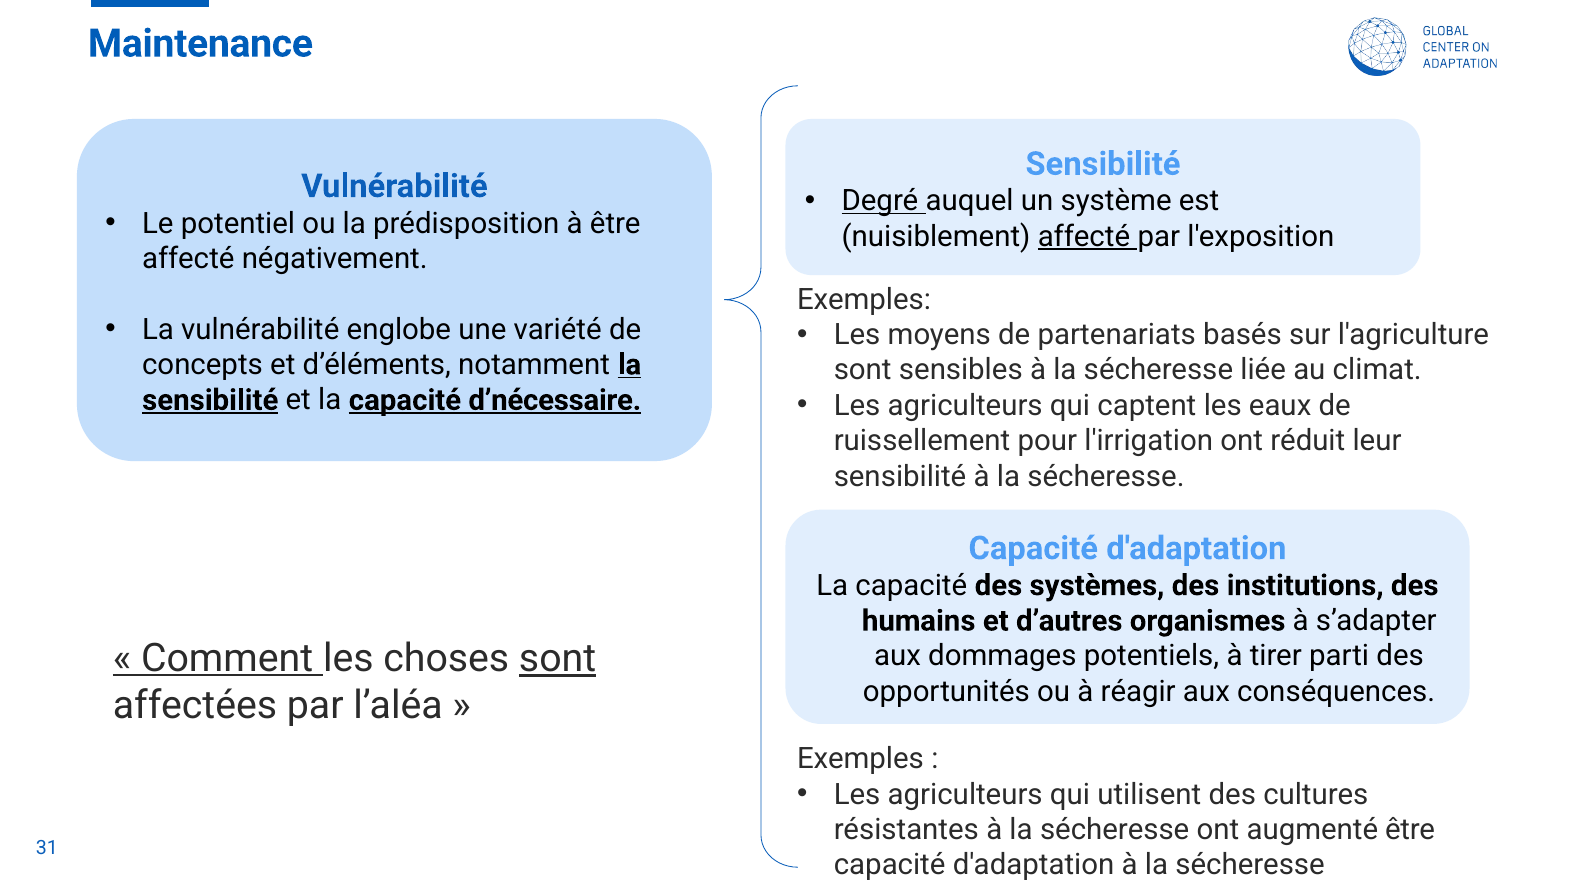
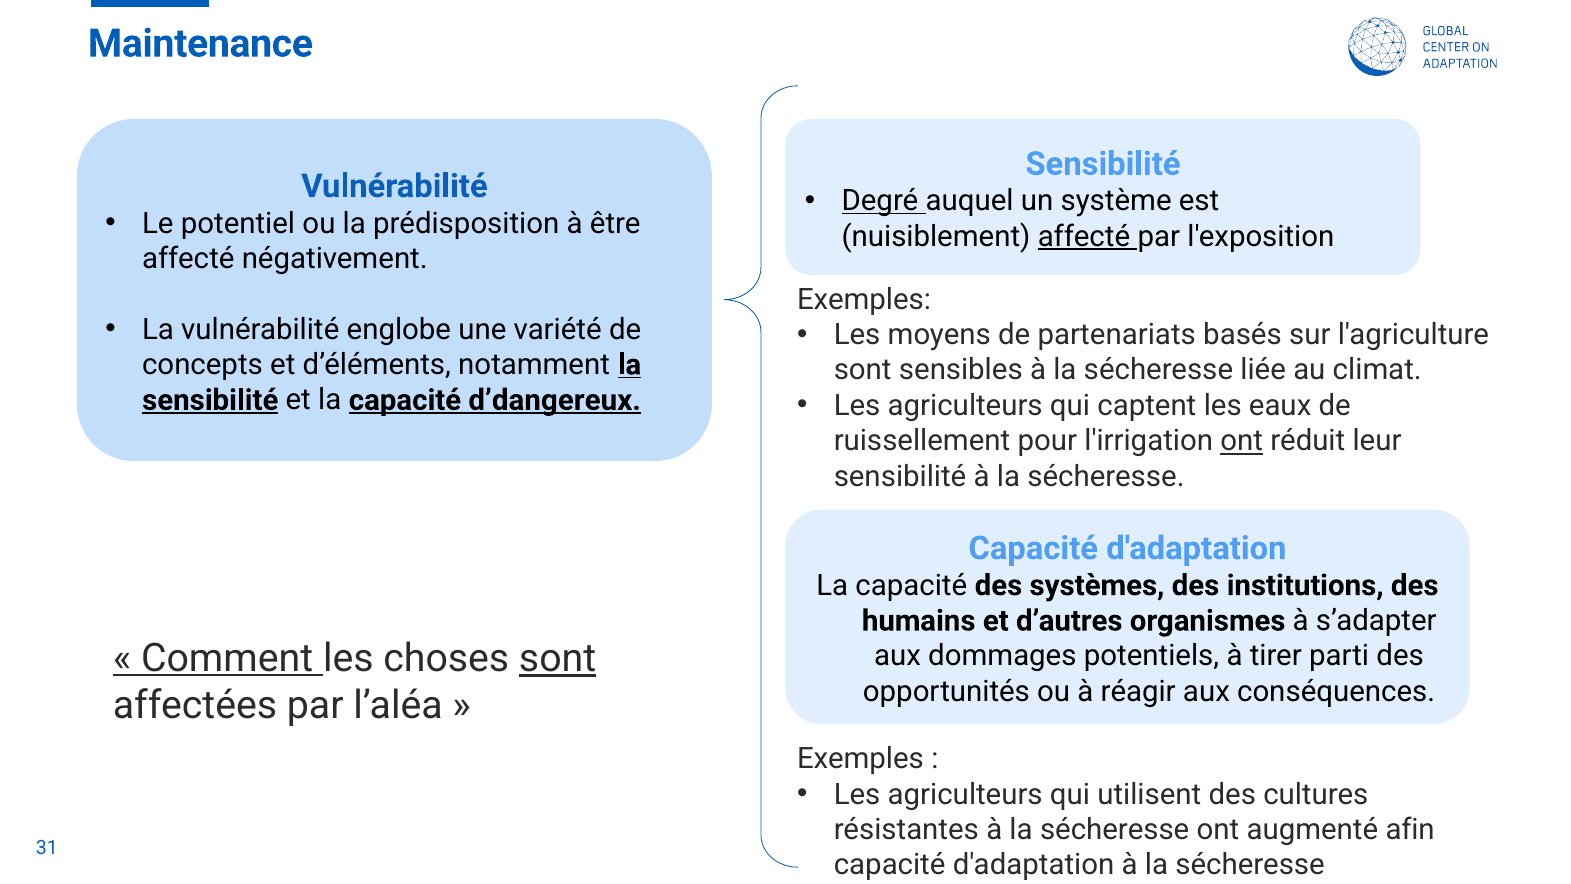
d’nécessaire: d’nécessaire -> d’dangereux
ont at (1242, 441) underline: none -> present
augmenté être: être -> afin
